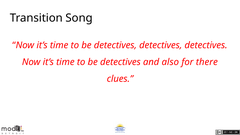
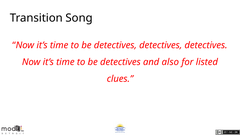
there: there -> listed
